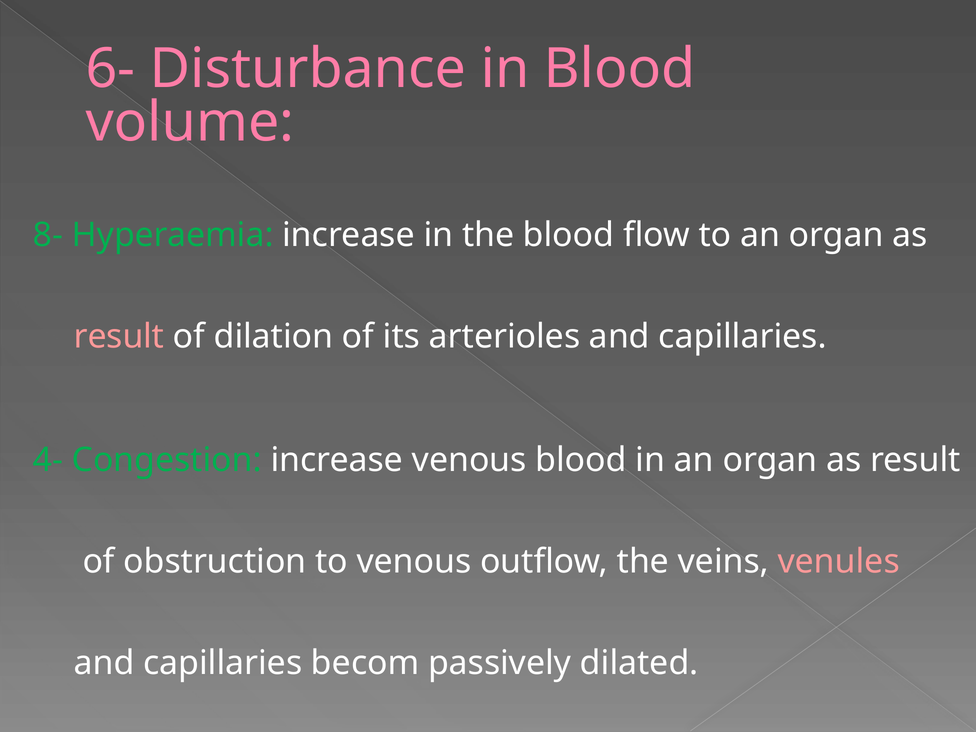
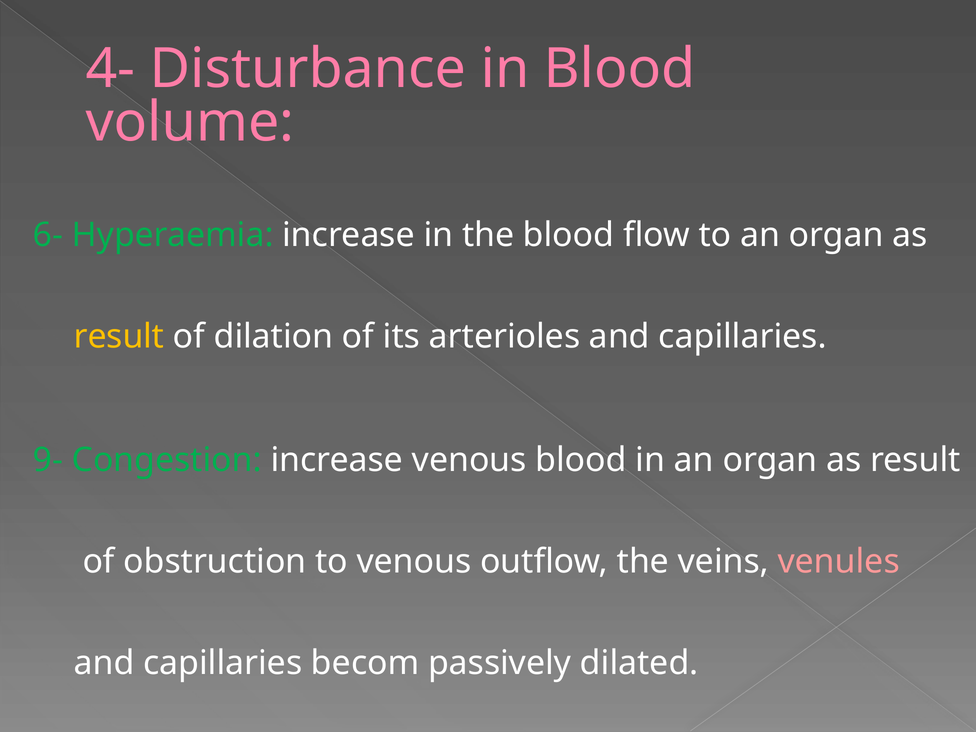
6-: 6- -> 4-
8-: 8- -> 6-
result at (119, 337) colour: pink -> yellow
4-: 4- -> 9-
